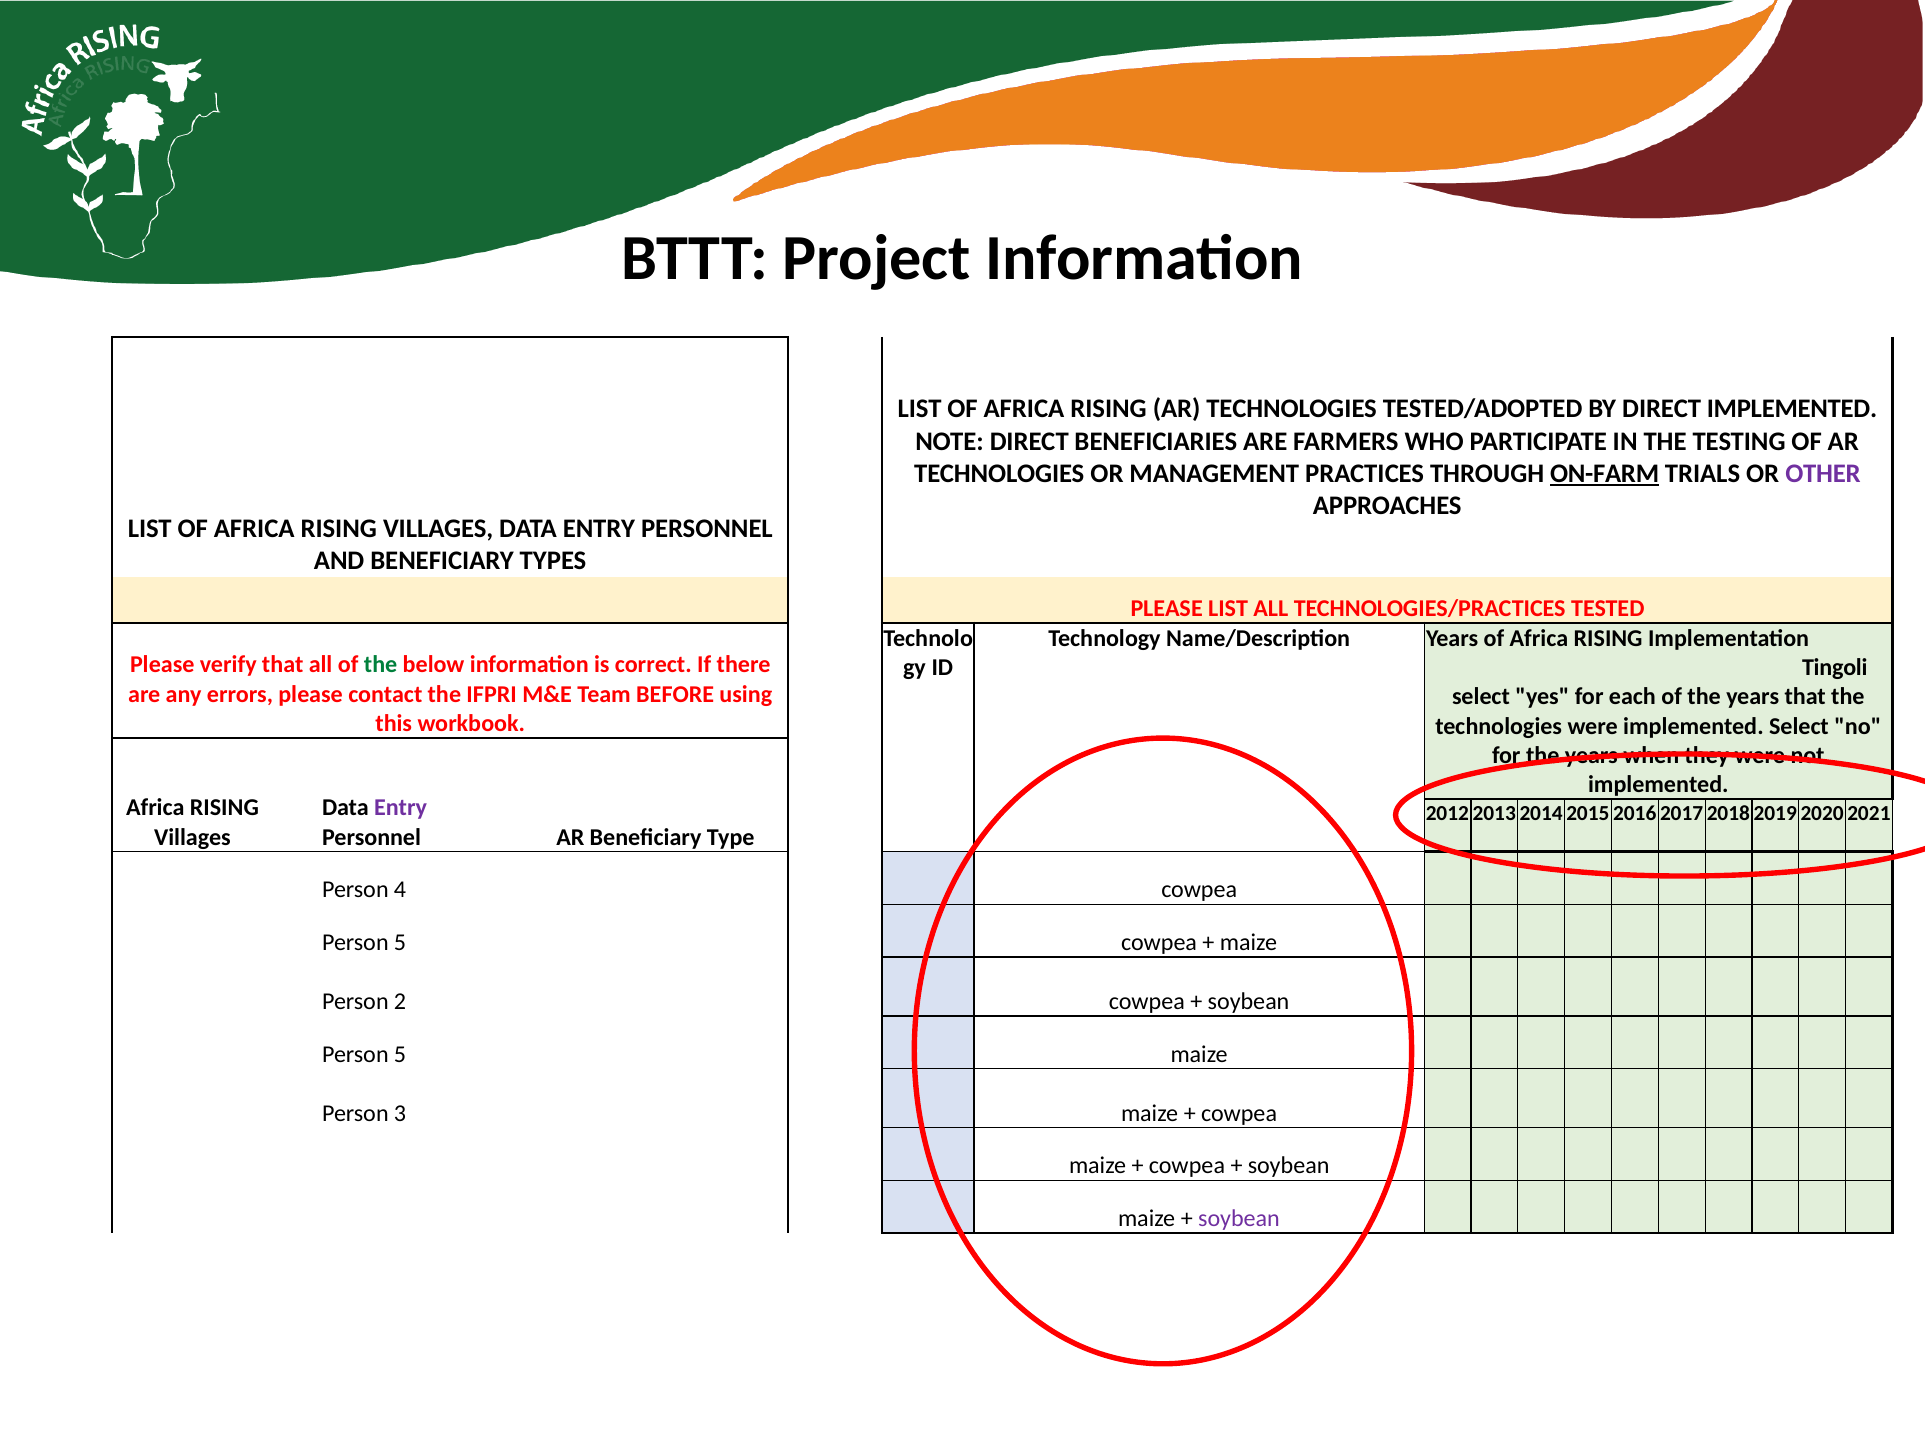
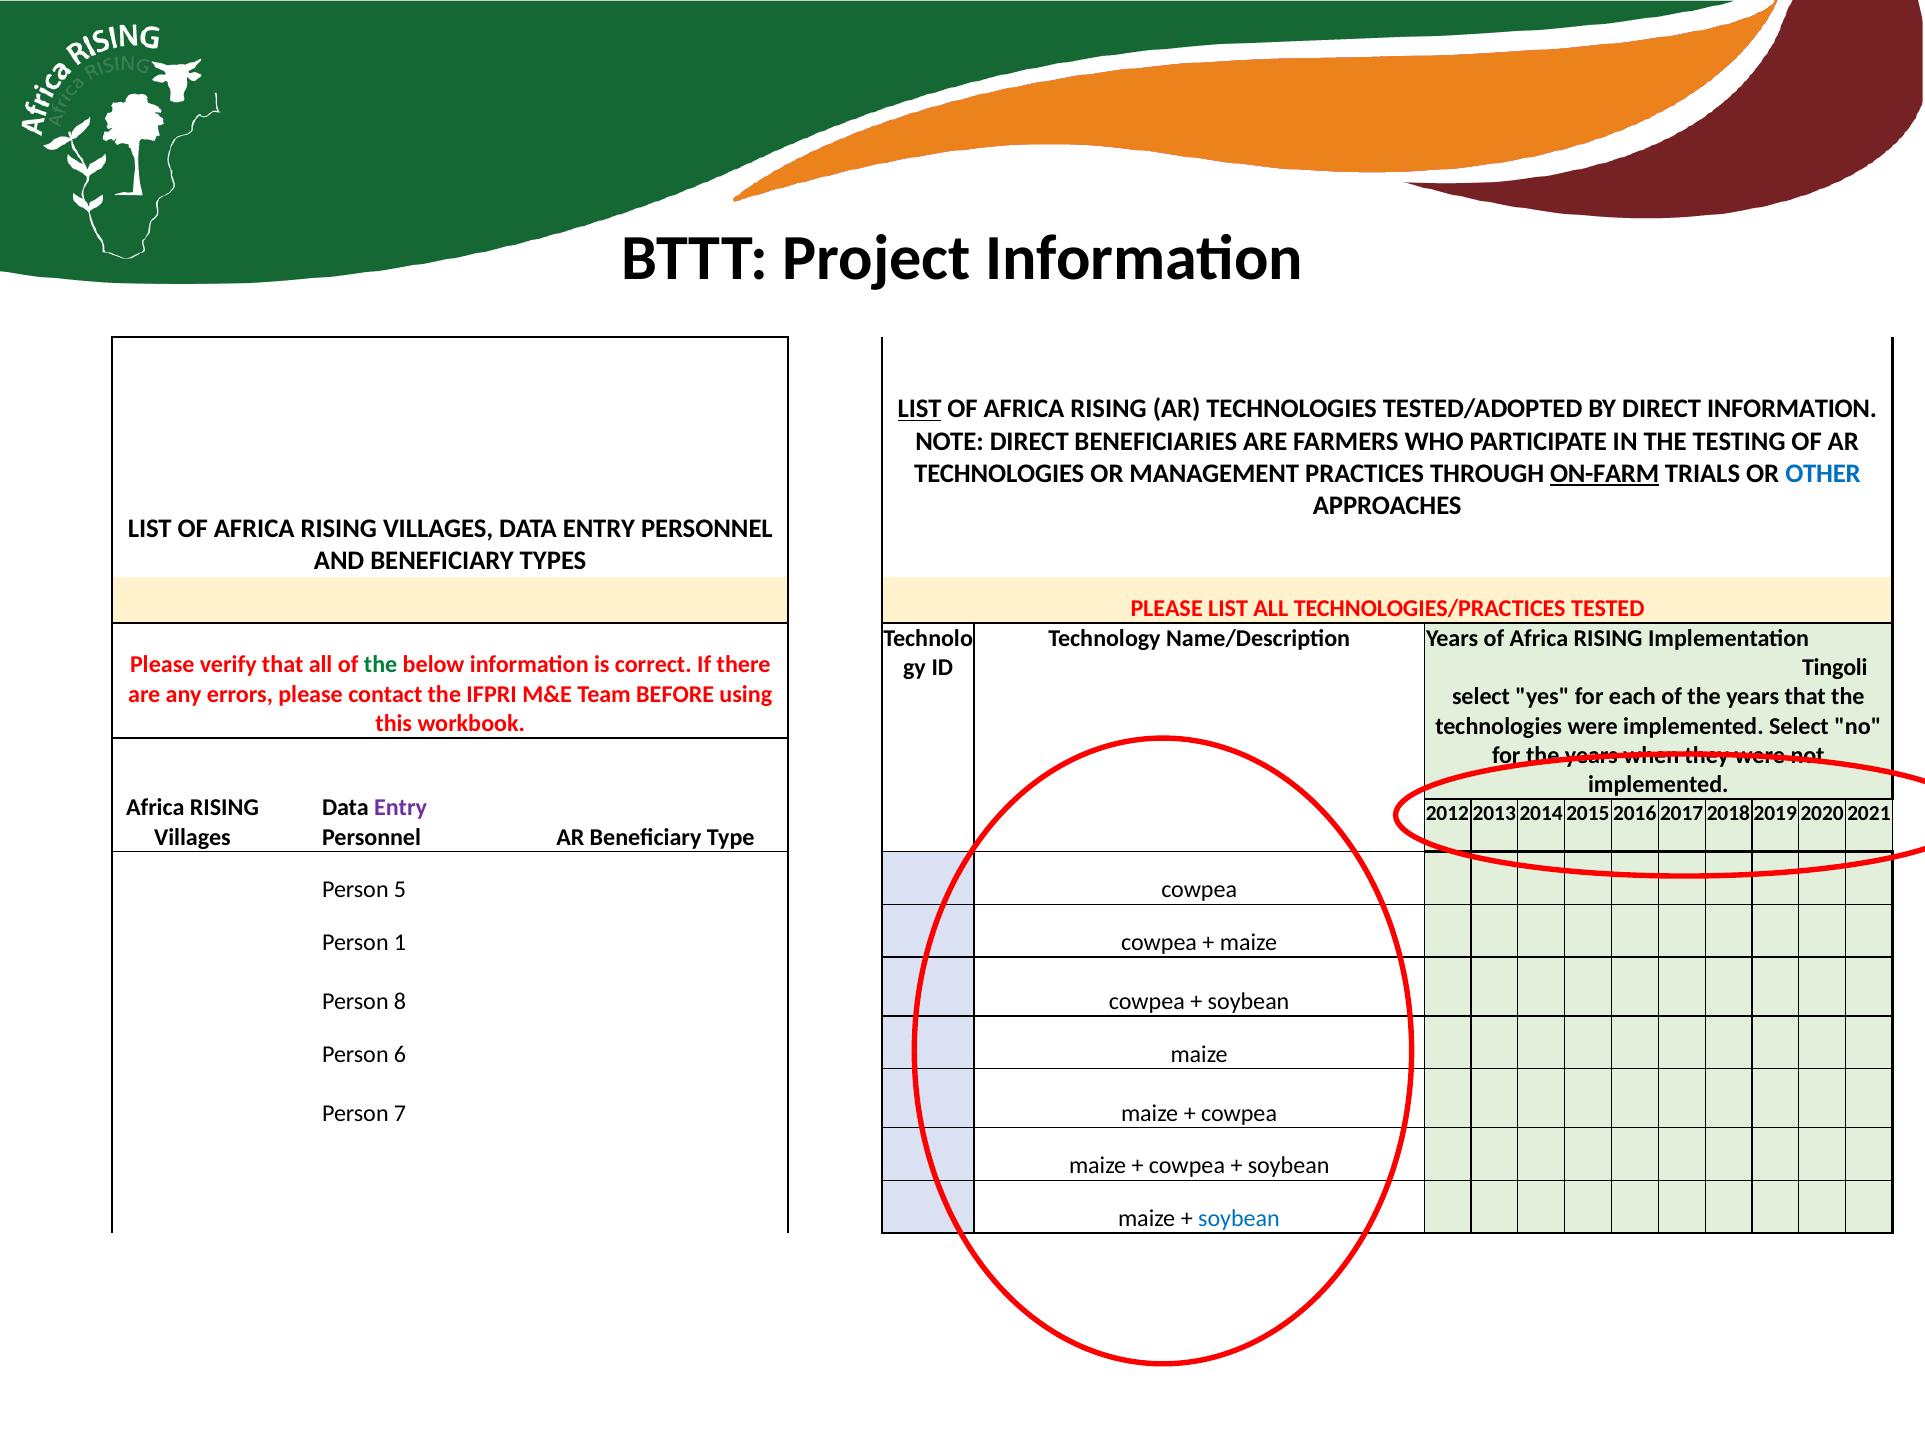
LIST at (920, 409) underline: none -> present
DIRECT IMPLEMENTED: IMPLEMENTED -> INFORMATION
OTHER colour: purple -> blue
4: 4 -> 5
5 at (400, 942): 5 -> 1
2: 2 -> 8
5 at (400, 1054): 5 -> 6
3: 3 -> 7
soybean at (1239, 1218) colour: purple -> blue
